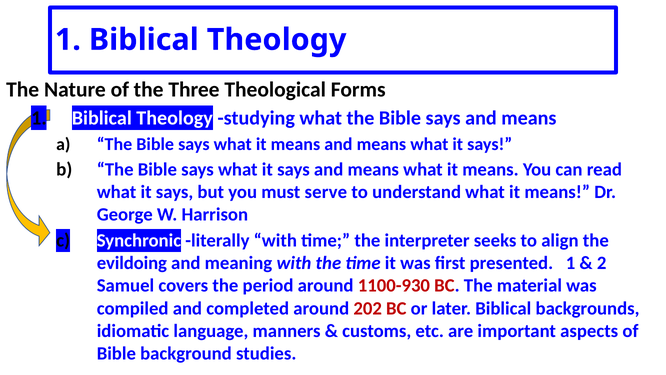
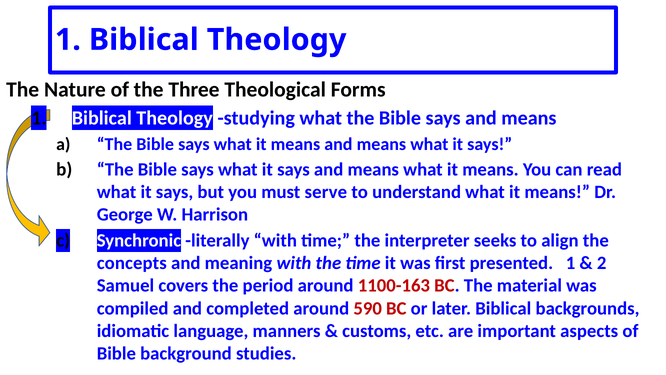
evildoing: evildoing -> concepts
1100-930: 1100-930 -> 1100-163
202: 202 -> 590
